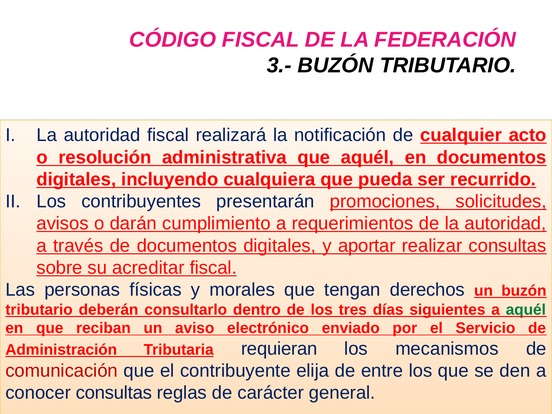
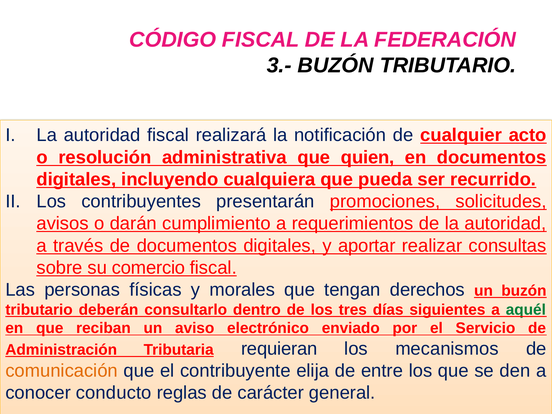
que aquél: aquél -> quien
acreditar: acreditar -> comercio
comunicación colour: red -> orange
conocer consultas: consultas -> conducto
